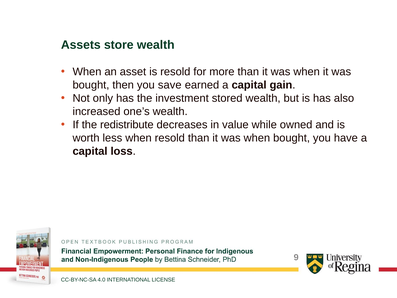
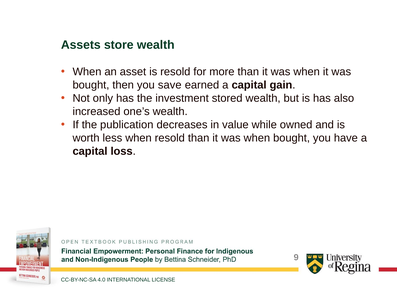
redistribute: redistribute -> publication
